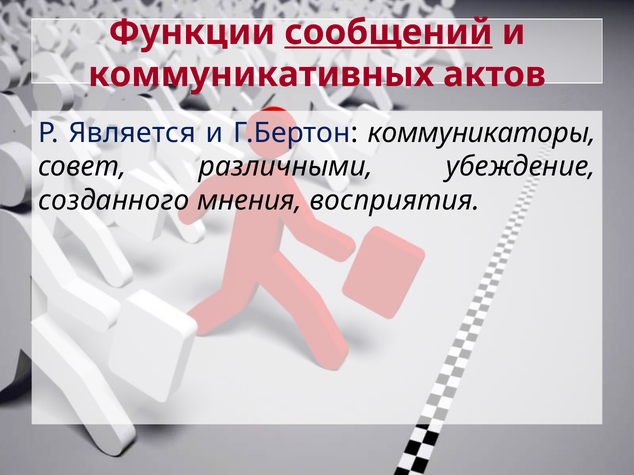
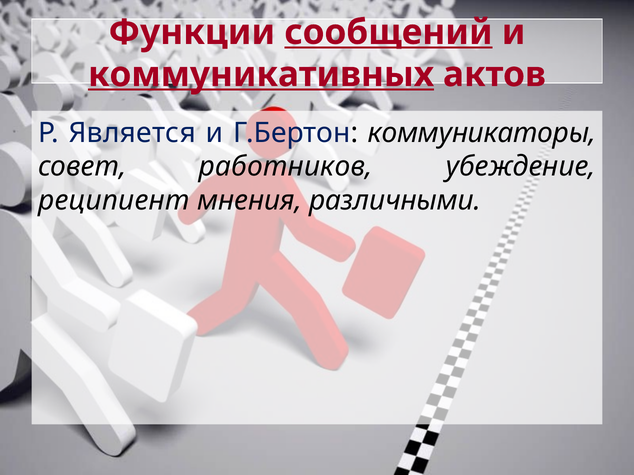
коммуникативных underline: none -> present
различными: различными -> работников
созданного: созданного -> реципиент
восприятия: восприятия -> различными
